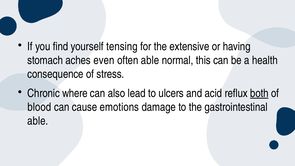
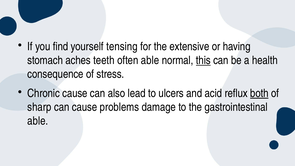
even: even -> teeth
this underline: none -> present
Chronic where: where -> cause
blood: blood -> sharp
emotions: emotions -> problems
